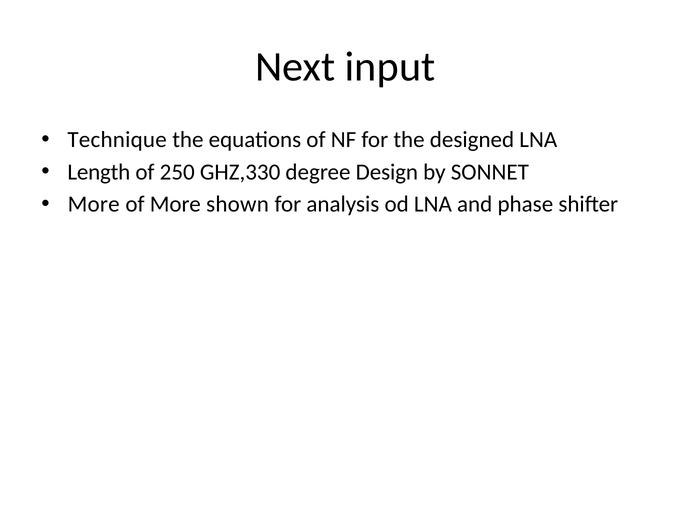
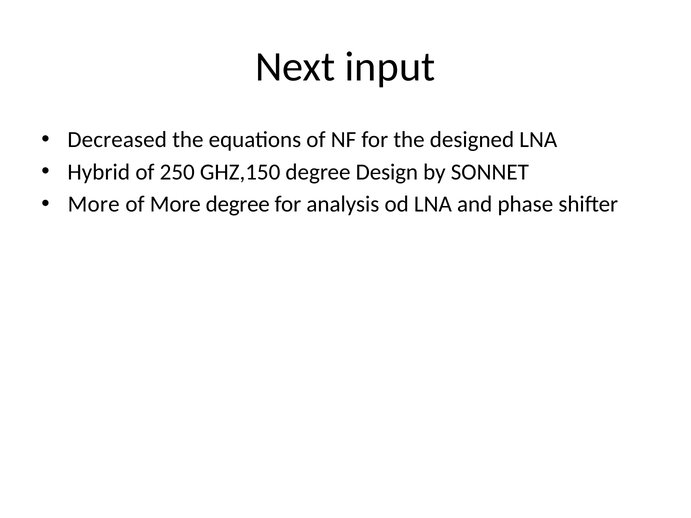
Technique: Technique -> Decreased
Length: Length -> Hybrid
GHZ,330: GHZ,330 -> GHZ,150
More shown: shown -> degree
